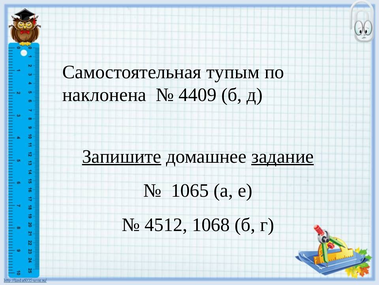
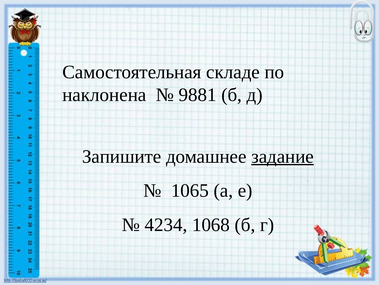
тупым: тупым -> складе
4409: 4409 -> 9881
Запишите underline: present -> none
4512: 4512 -> 4234
